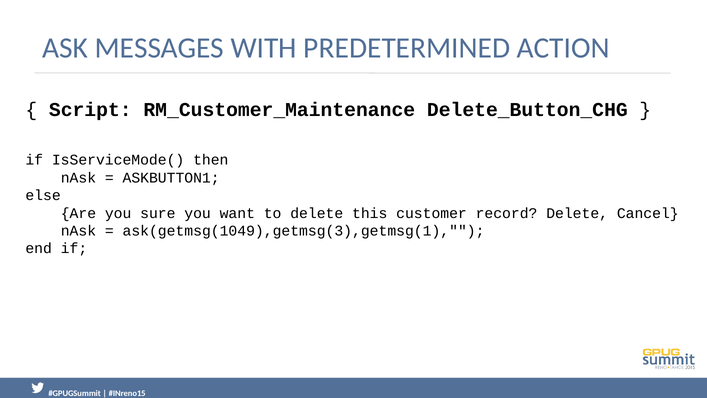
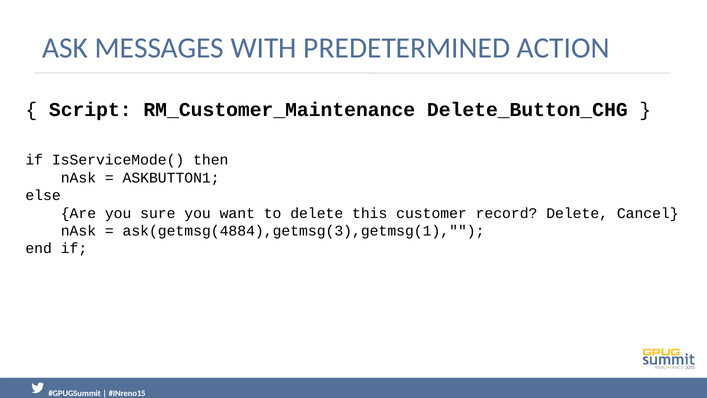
ask(getmsg(1049),getmsg(3),getmsg(1: ask(getmsg(1049),getmsg(3),getmsg(1 -> ask(getmsg(4884),getmsg(3),getmsg(1
